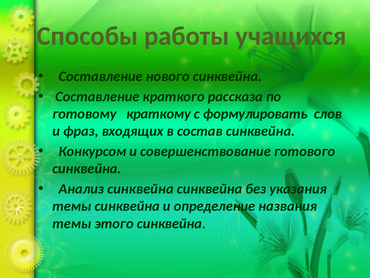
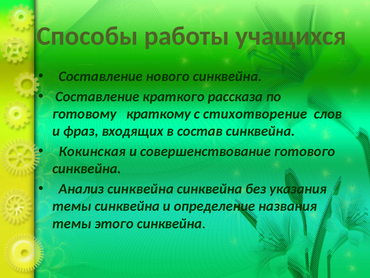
формулировать: формулировать -> стихотворение
Конкурсом: Конкурсом -> Кокинская
